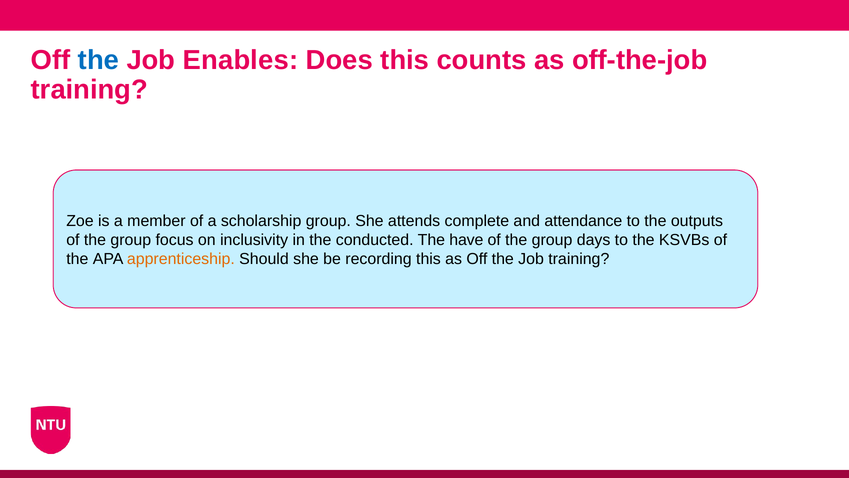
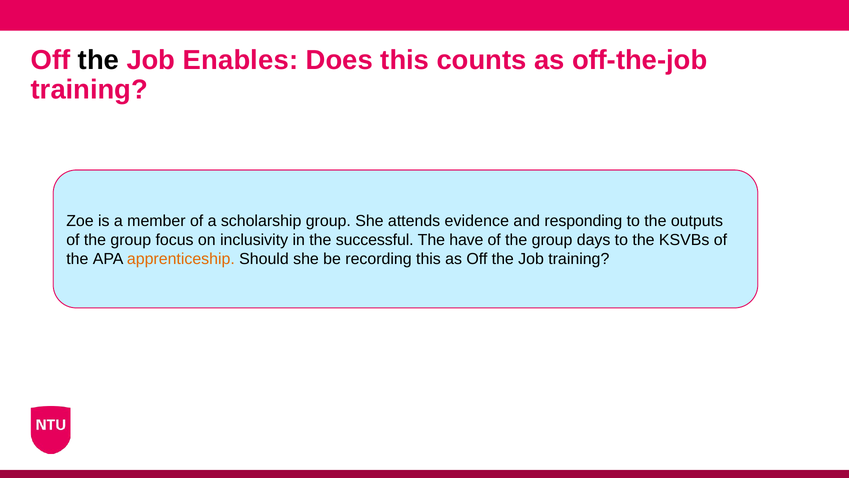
the at (98, 60) colour: blue -> black
complete: complete -> evidence
attendance: attendance -> responding
conducted: conducted -> successful
